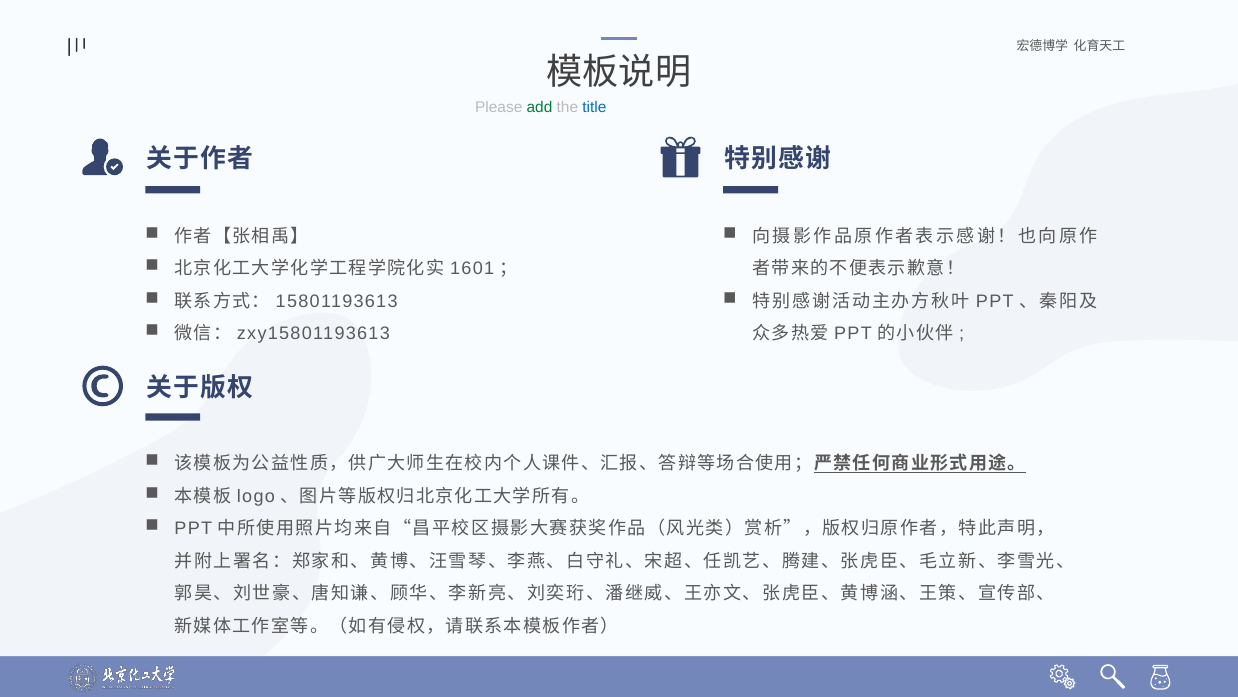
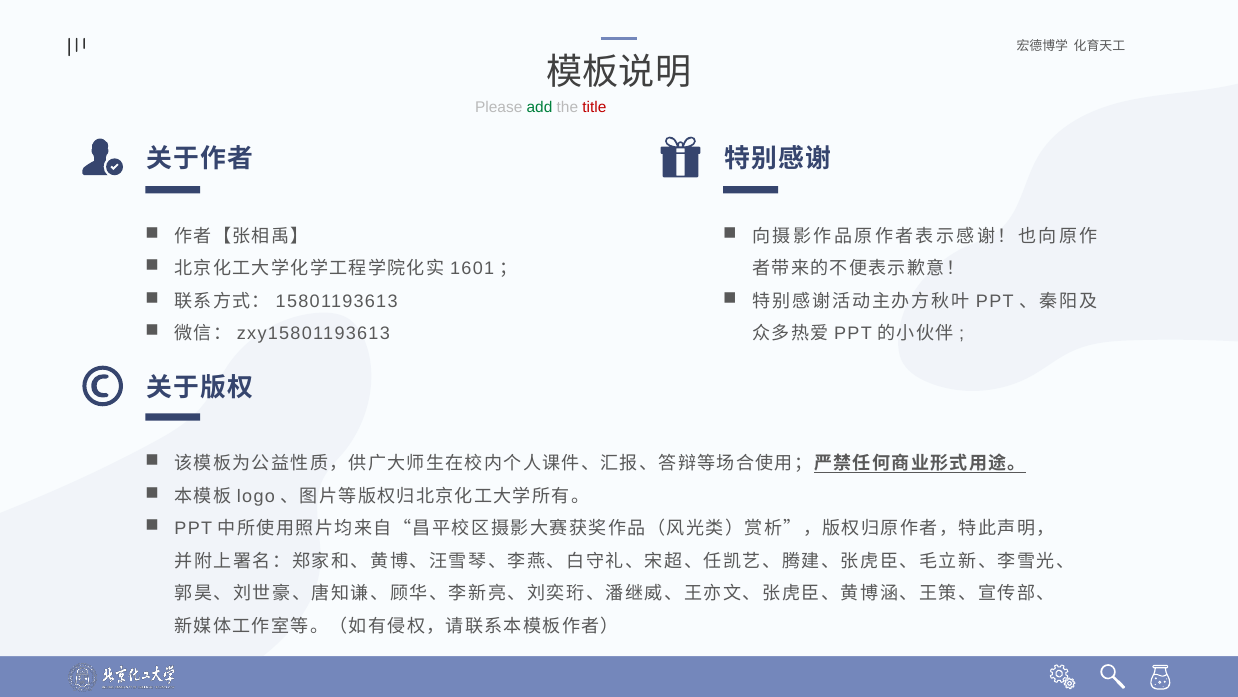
title colour: blue -> red
